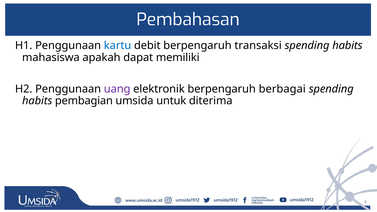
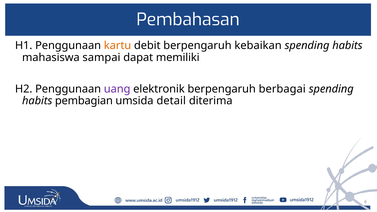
kartu colour: blue -> orange
transaksi: transaksi -> kebaikan
apakah: apakah -> sampai
untuk: untuk -> detail
